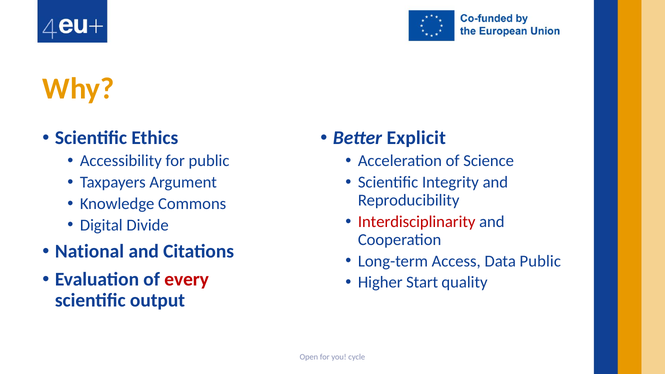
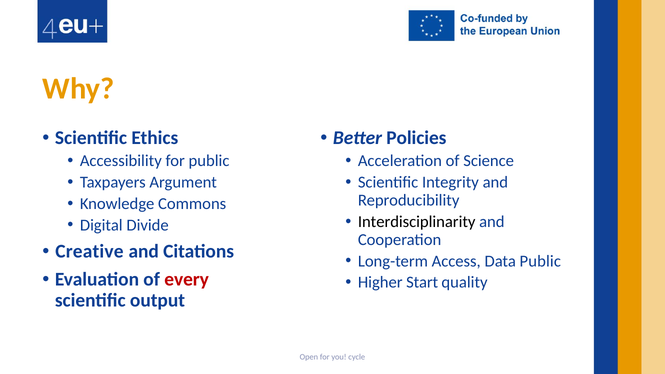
Explicit: Explicit -> Policies
Interdisciplinarity colour: red -> black
National: National -> Creative
